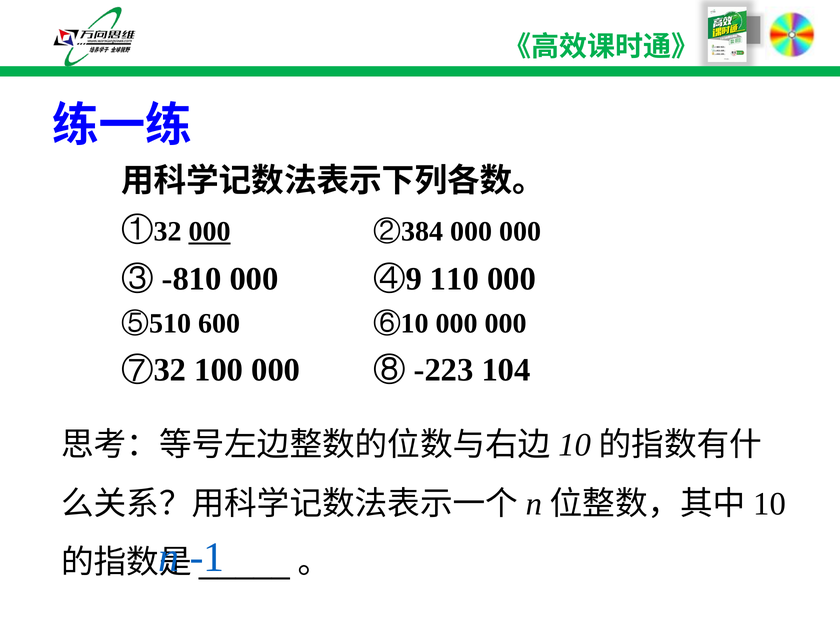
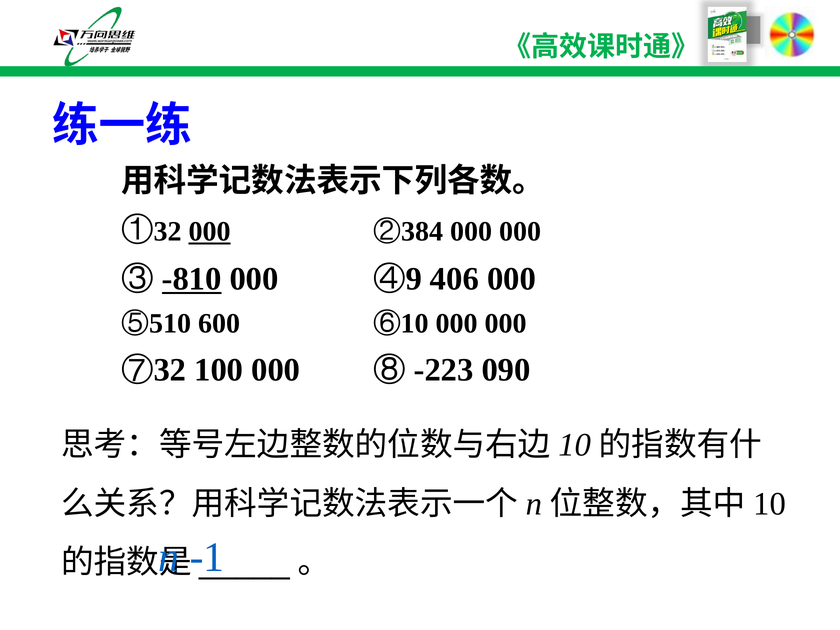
-810 underline: none -> present
110: 110 -> 406
104: 104 -> 090
